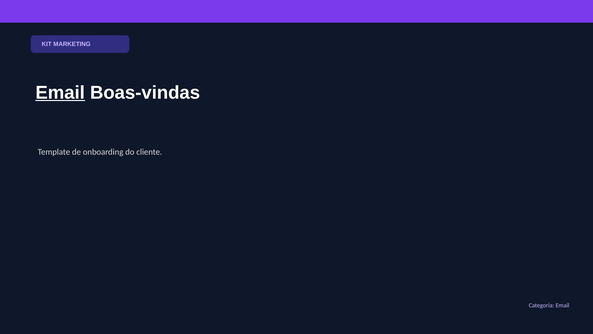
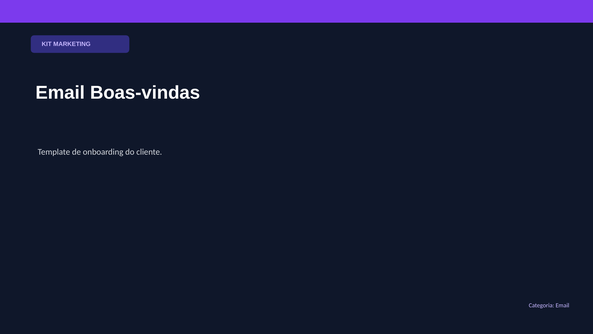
Email at (60, 92) underline: present -> none
